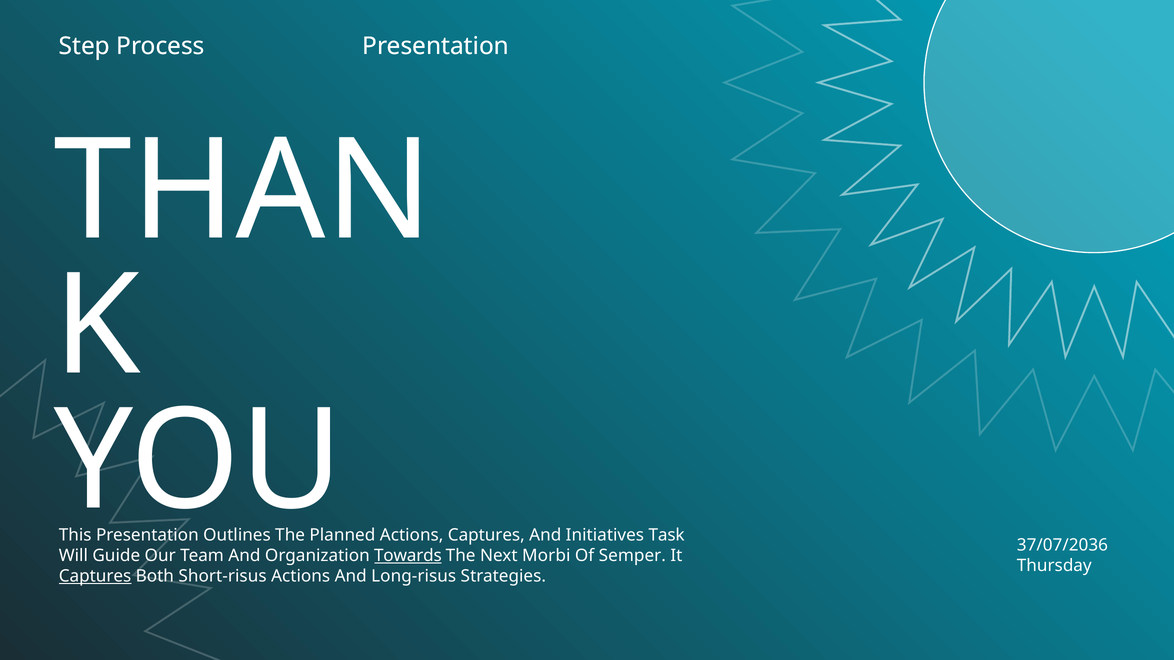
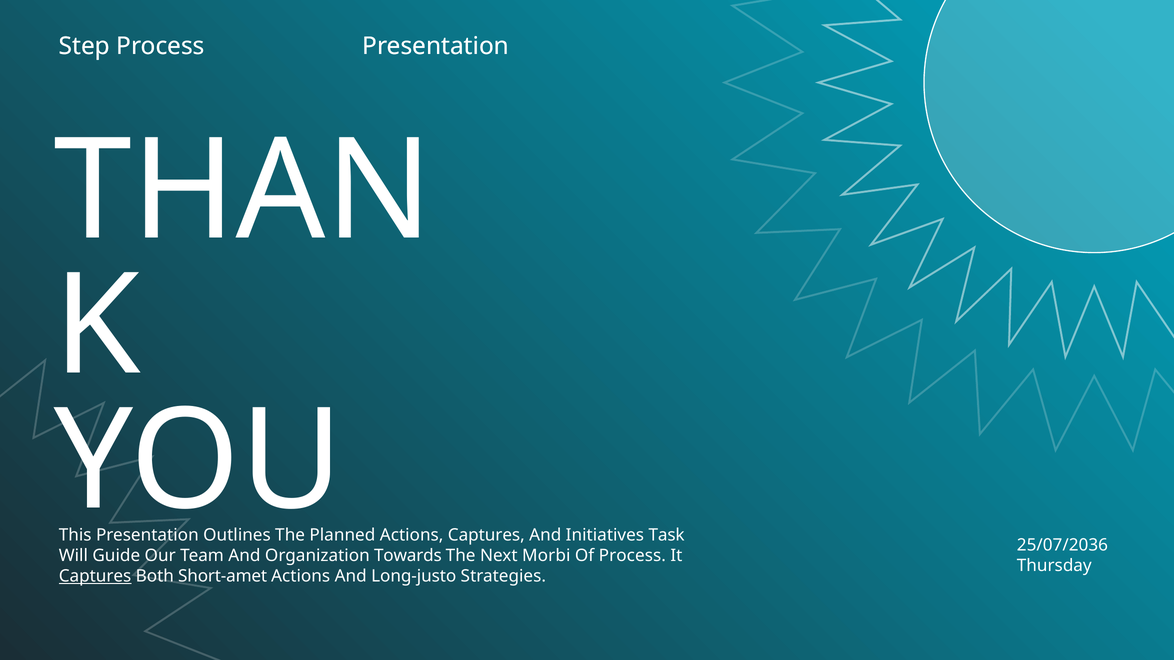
37/07/2036: 37/07/2036 -> 25/07/2036
Towards underline: present -> none
Of Semper: Semper -> Process
Short-risus: Short-risus -> Short-amet
Long-risus: Long-risus -> Long-justo
